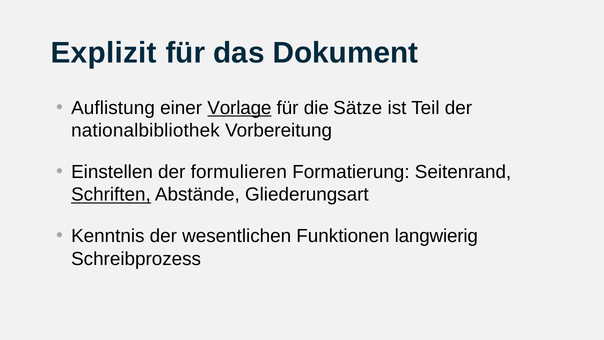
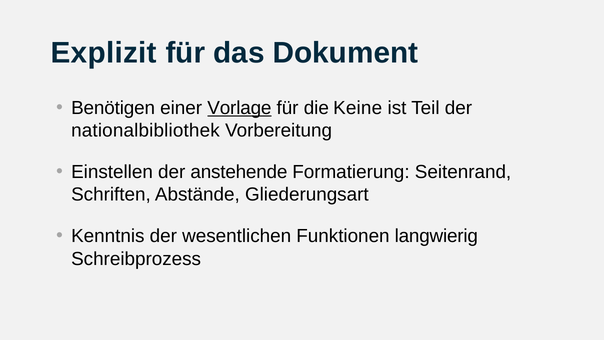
Auflistung: Auflistung -> Benötigen
Sätze: Sätze -> Keine
formulieren: formulieren -> anstehende
Schriften underline: present -> none
